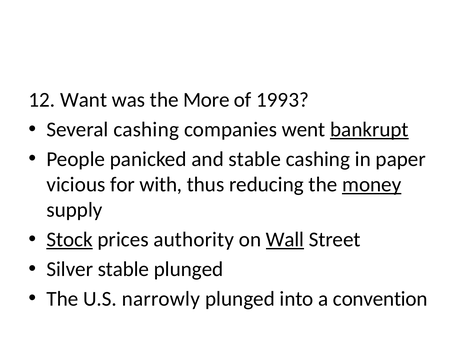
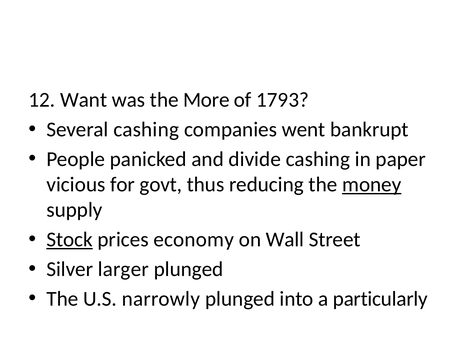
1993: 1993 -> 1793
bankrupt underline: present -> none
and stable: stable -> divide
with: with -> govt
authority: authority -> economy
Wall underline: present -> none
Silver stable: stable -> larger
convention: convention -> particularly
